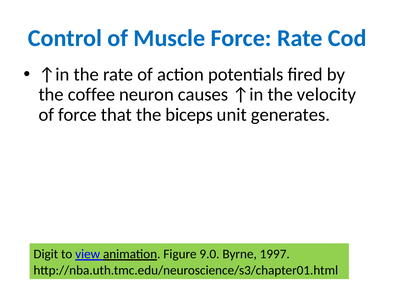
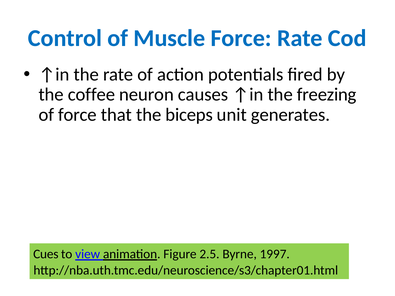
velocity: velocity -> freezing
Digit: Digit -> Cues
9.0: 9.0 -> 2.5
